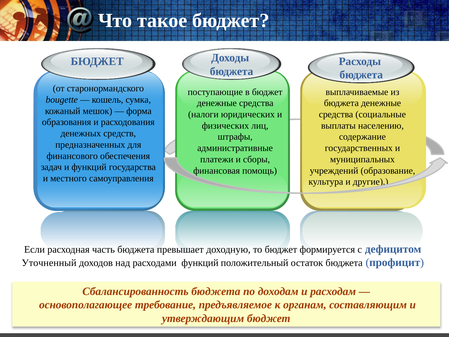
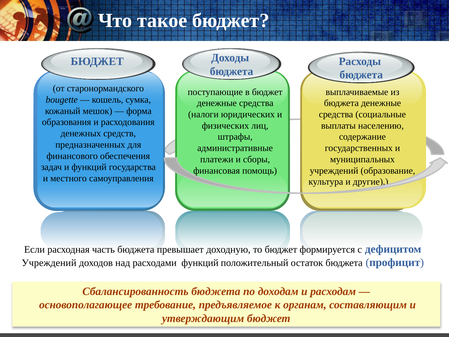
Уточненный at (49, 263): Уточненный -> Учреждений
